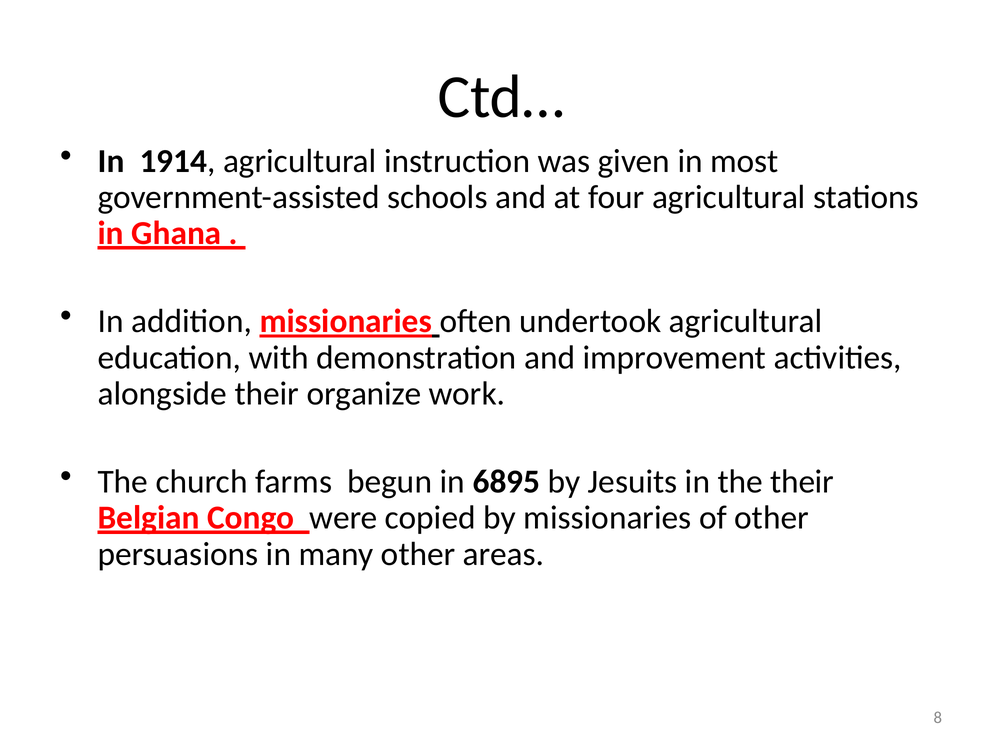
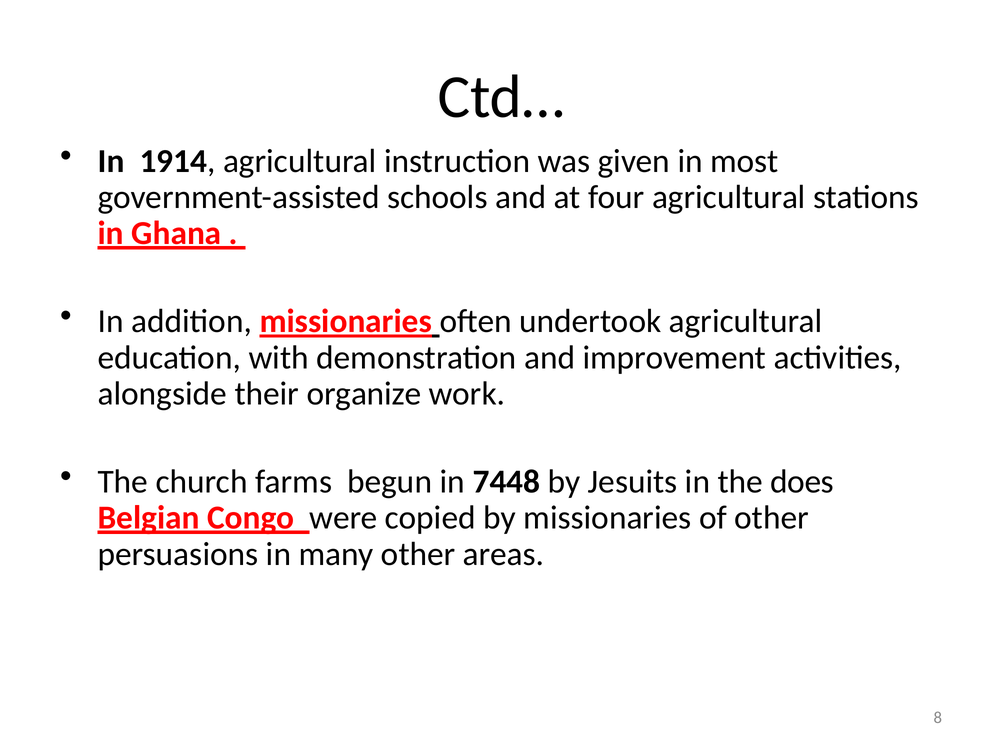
6895: 6895 -> 7448
the their: their -> does
